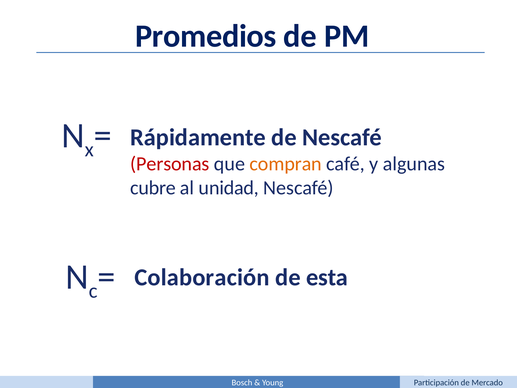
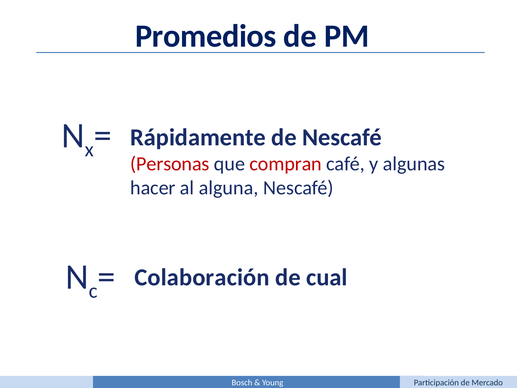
compran colour: orange -> red
cubre: cubre -> hacer
unidad: unidad -> alguna
esta: esta -> cual
